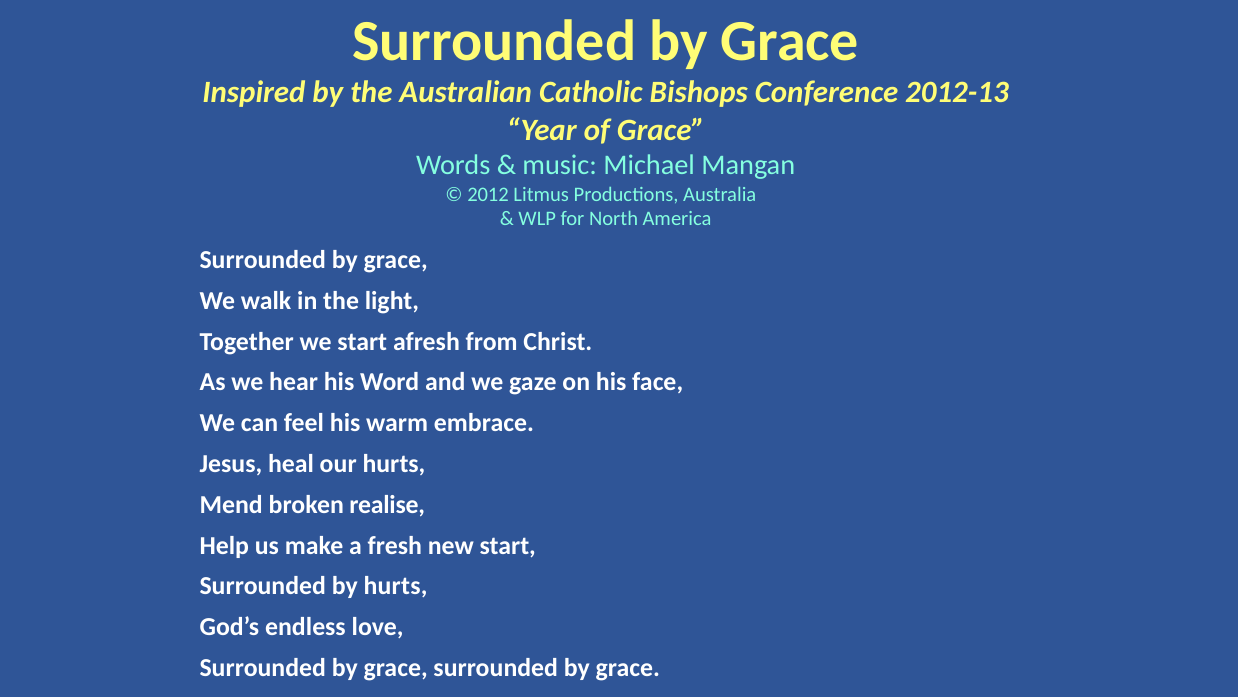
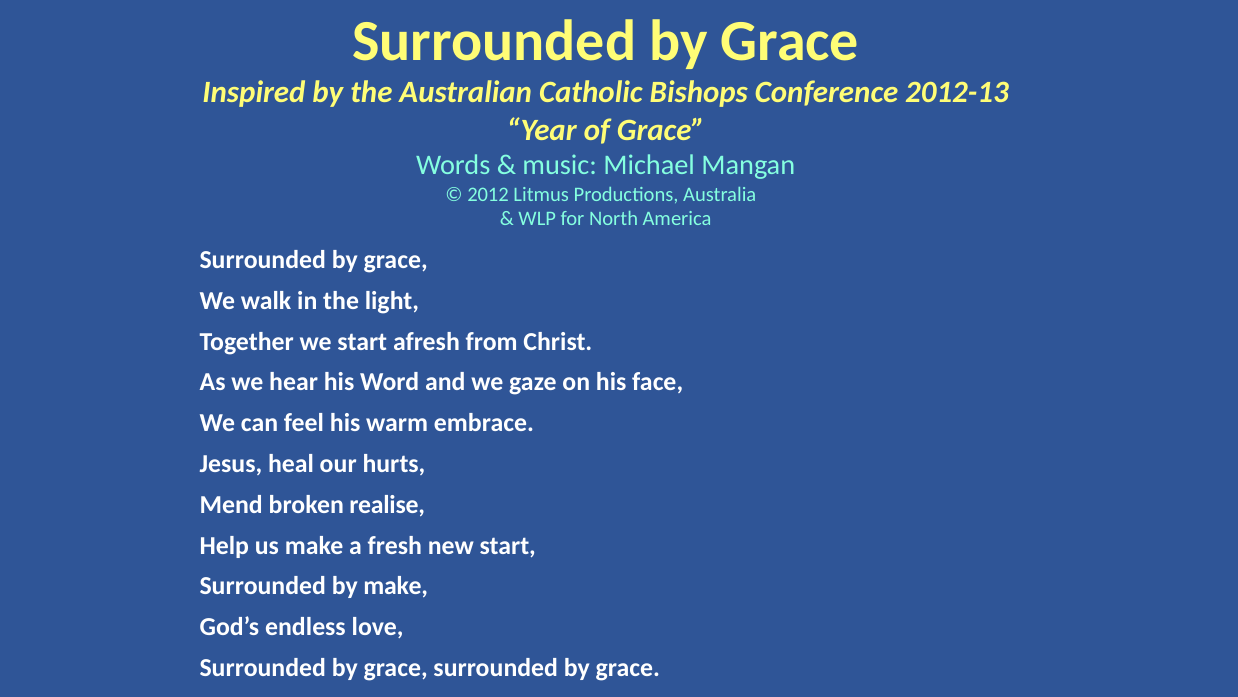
by hurts: hurts -> make
